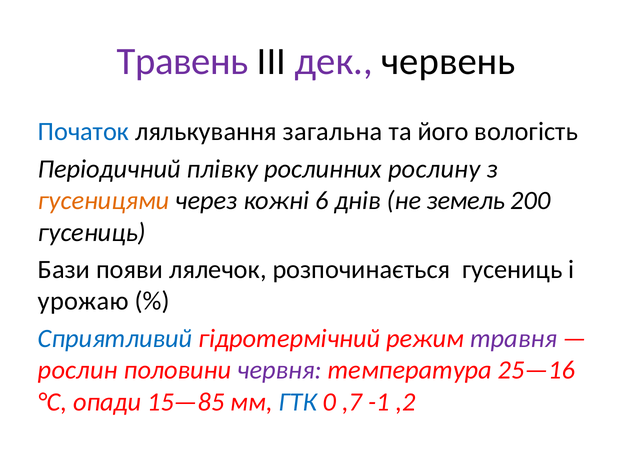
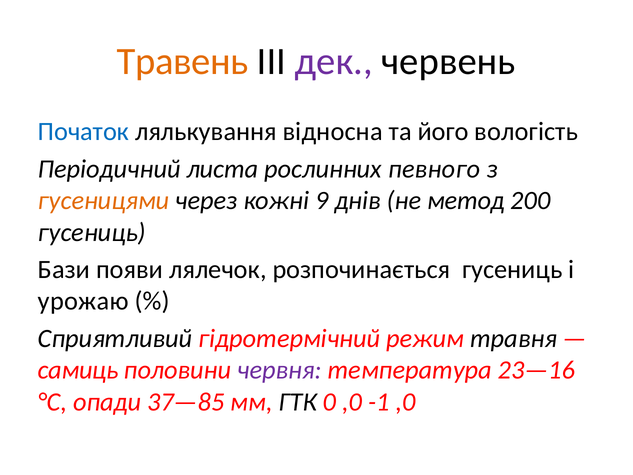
Травень colour: purple -> orange
загальна: загальна -> відносна
плівку: плівку -> листа
рослину: рослину -> певного
6: 6 -> 9
земель: земель -> метод
Сприятливий colour: blue -> black
травня colour: purple -> black
рослин: рослин -> самиць
25—16: 25—16 -> 23—16
15—85: 15—85 -> 37—85
ГТК colour: blue -> black
0 ,7: ,7 -> ,0
-1 ,2: ,2 -> ,0
